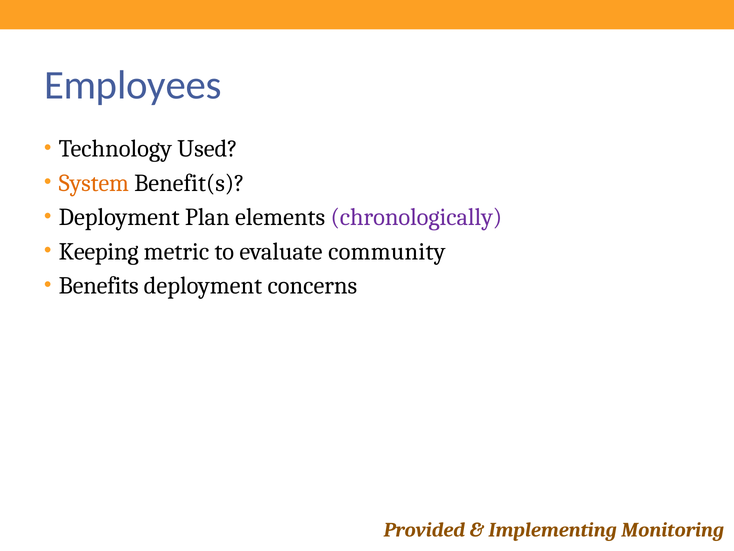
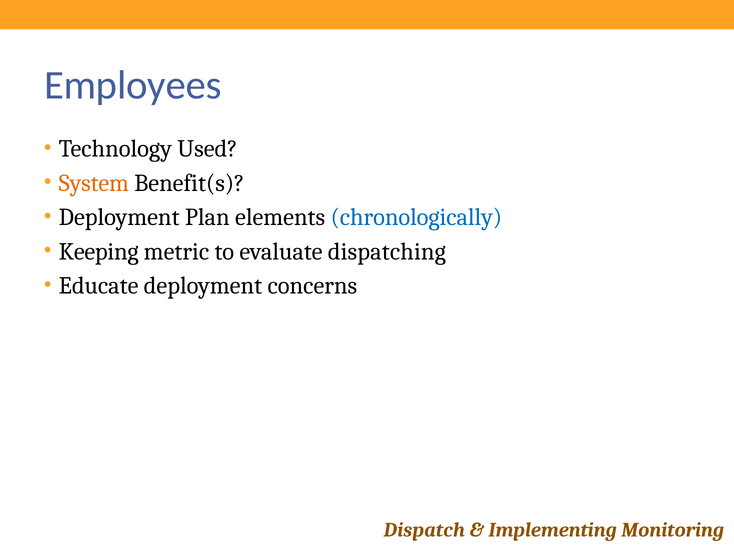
chronologically colour: purple -> blue
community: community -> dispatching
Benefits: Benefits -> Educate
Provided: Provided -> Dispatch
